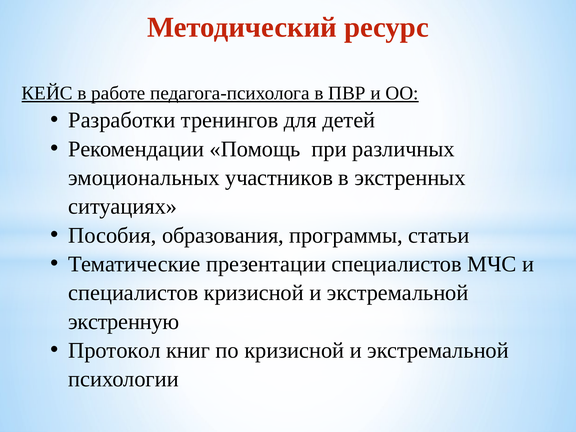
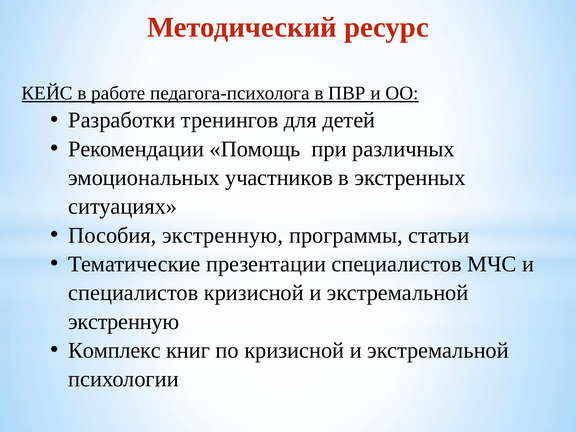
Пособия образования: образования -> экстренную
Протокол: Протокол -> Комплекс
